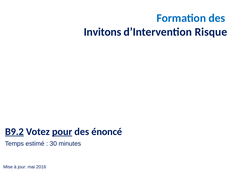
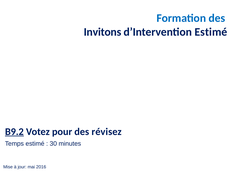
d’Intervention Risque: Risque -> Estimé
pour underline: present -> none
énoncé: énoncé -> révisez
